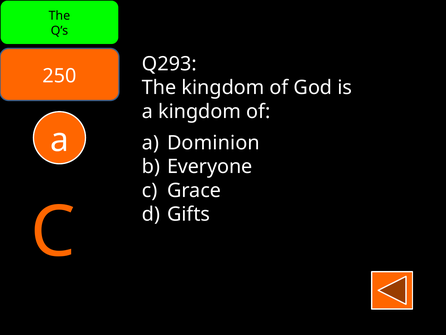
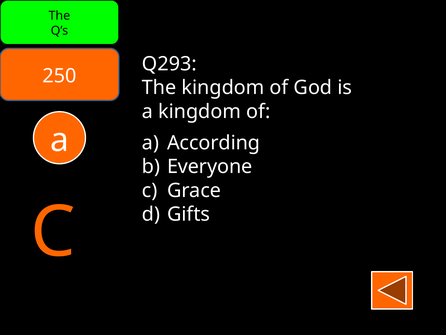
Dominion: Dominion -> According
